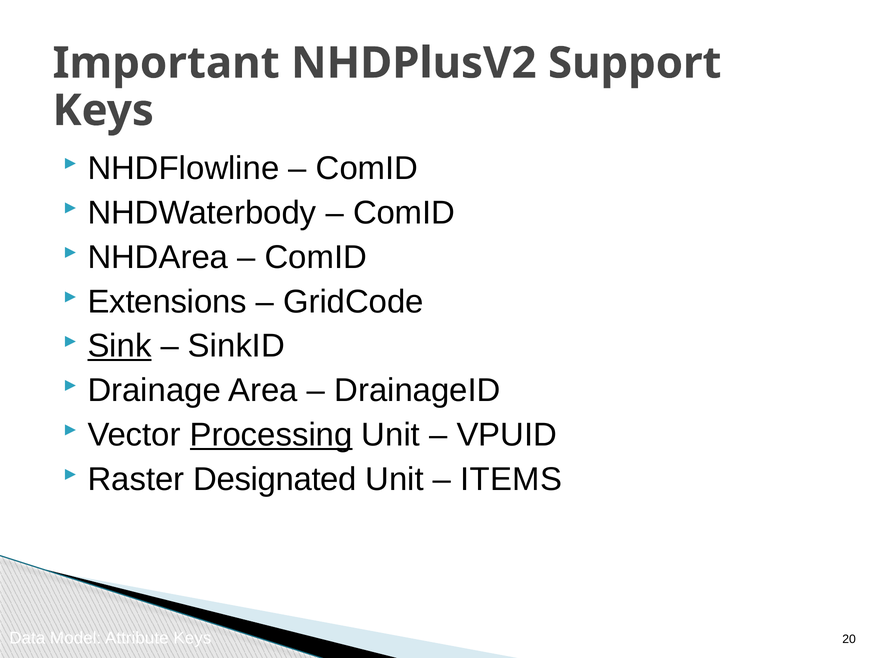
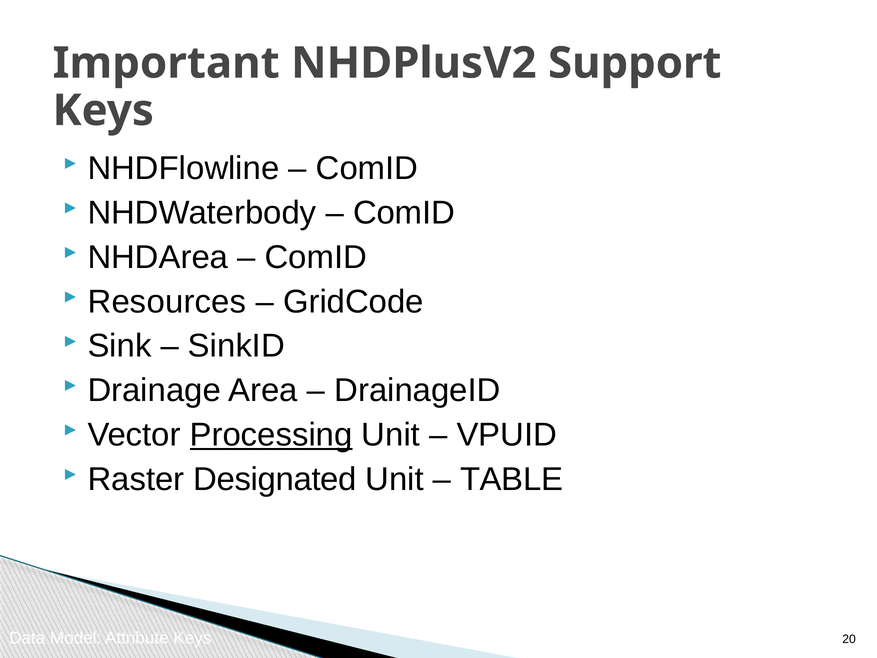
Extensions: Extensions -> Resources
Sink underline: present -> none
ITEMS: ITEMS -> TABLE
